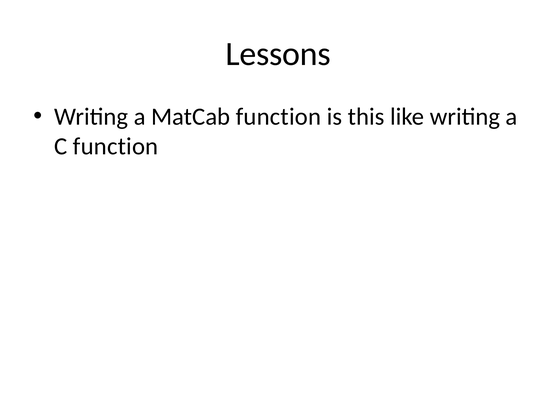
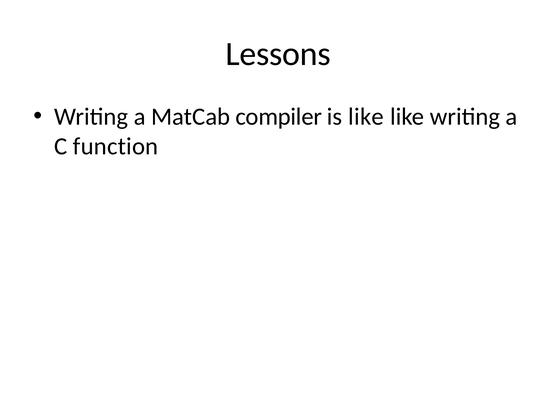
MatCab function: function -> compiler
is this: this -> like
